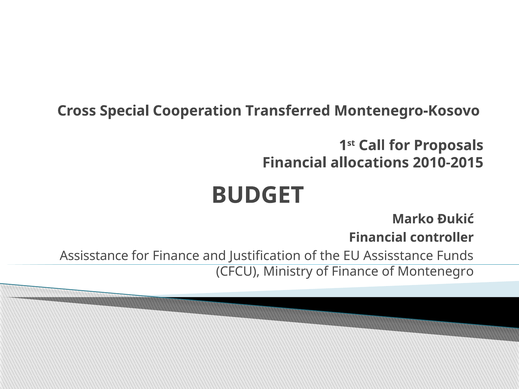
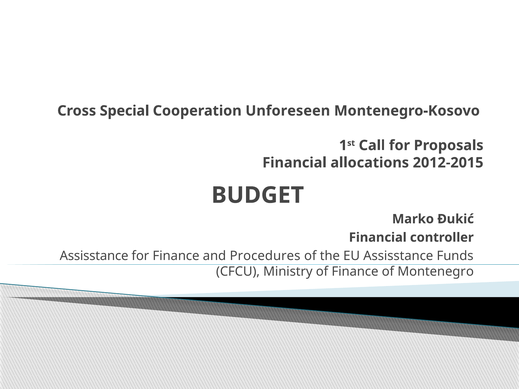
Transferred: Transferred -> Unforeseen
2010-2015: 2010-2015 -> 2012-2015
Justification: Justification -> Procedures
